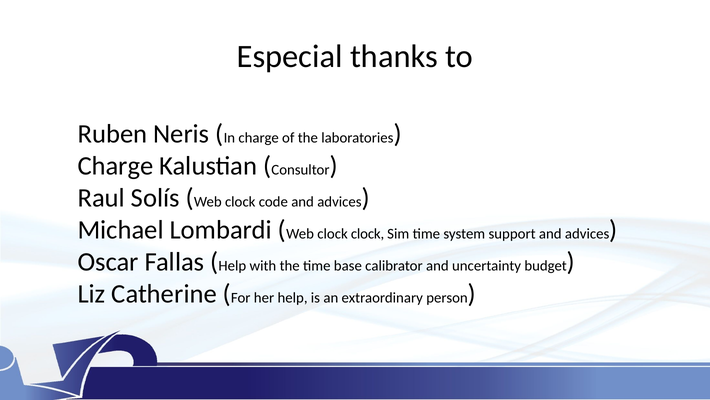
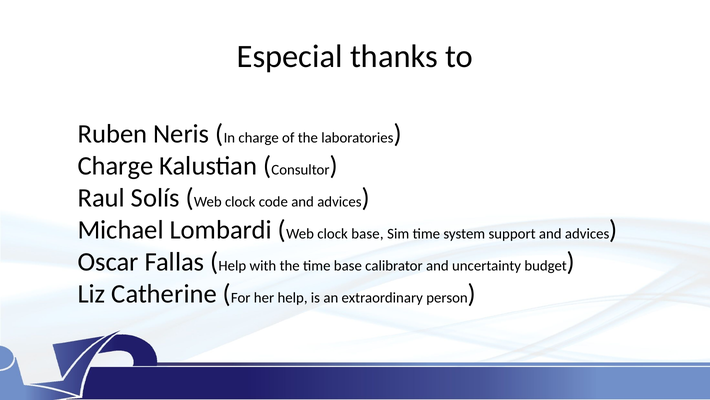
clock clock: clock -> base
